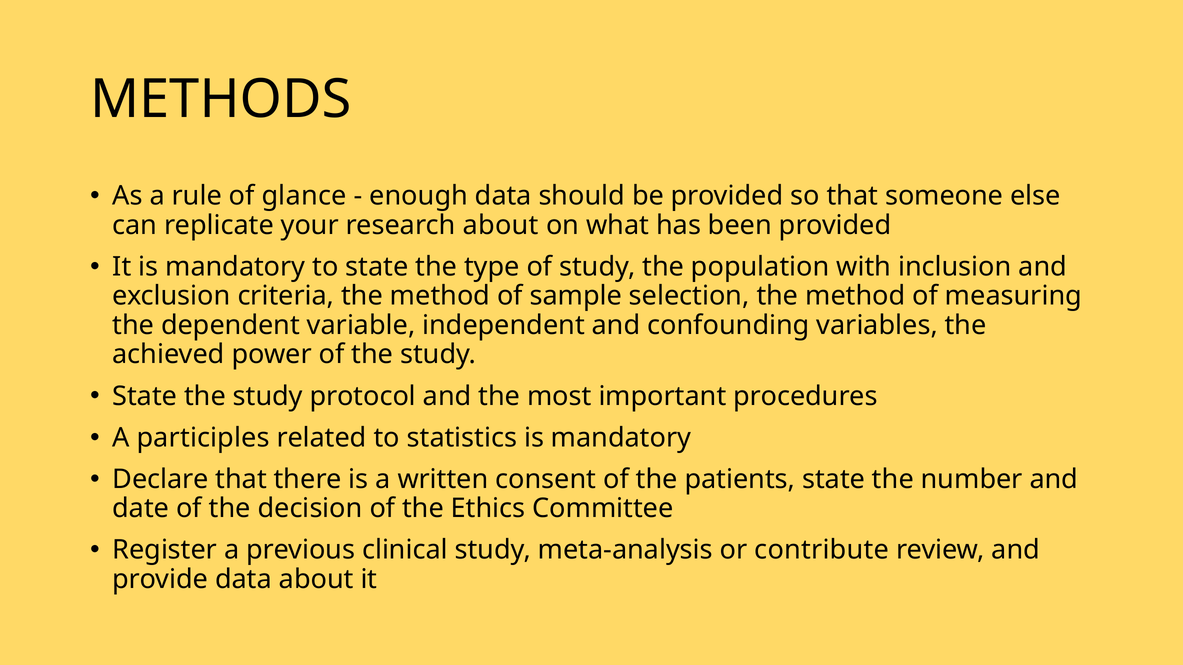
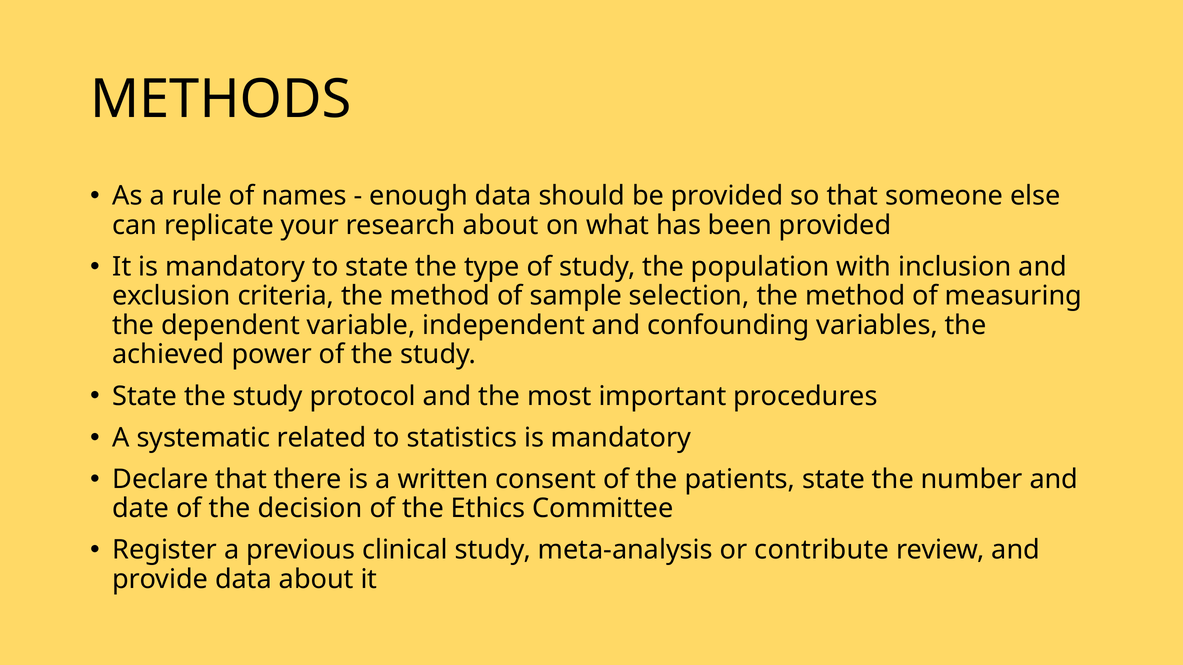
glance: glance -> names
participles: participles -> systematic
